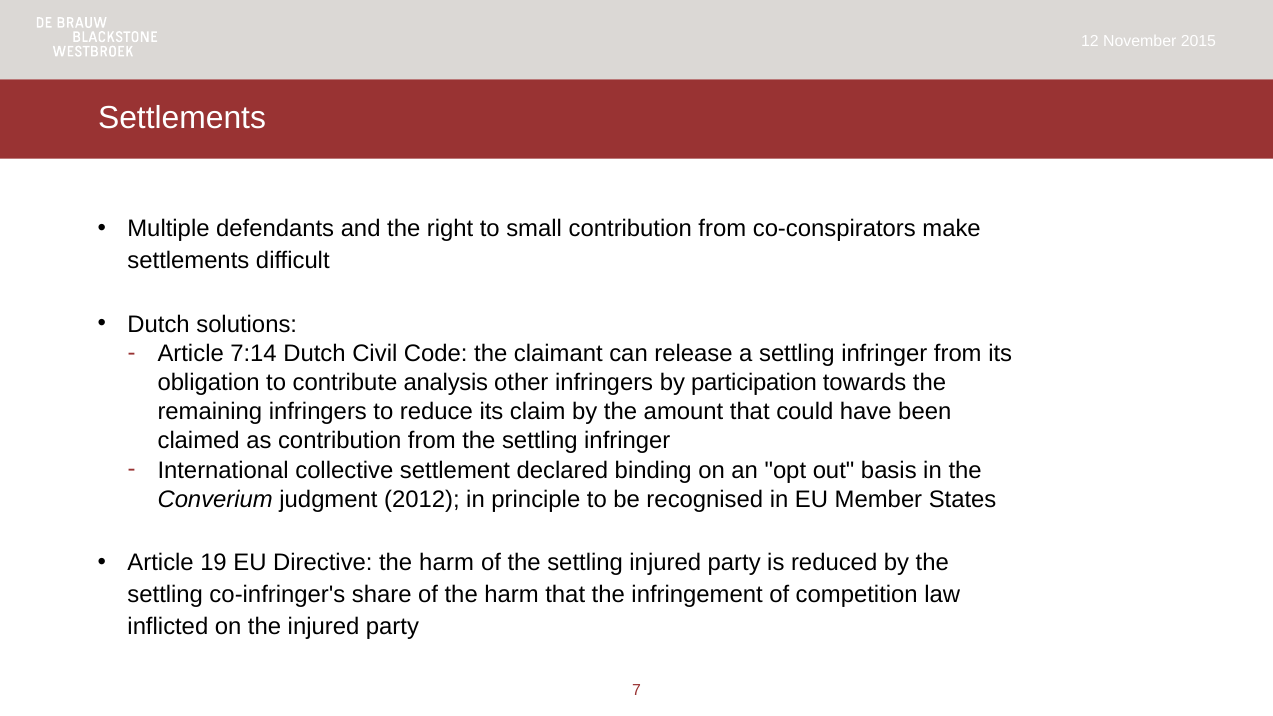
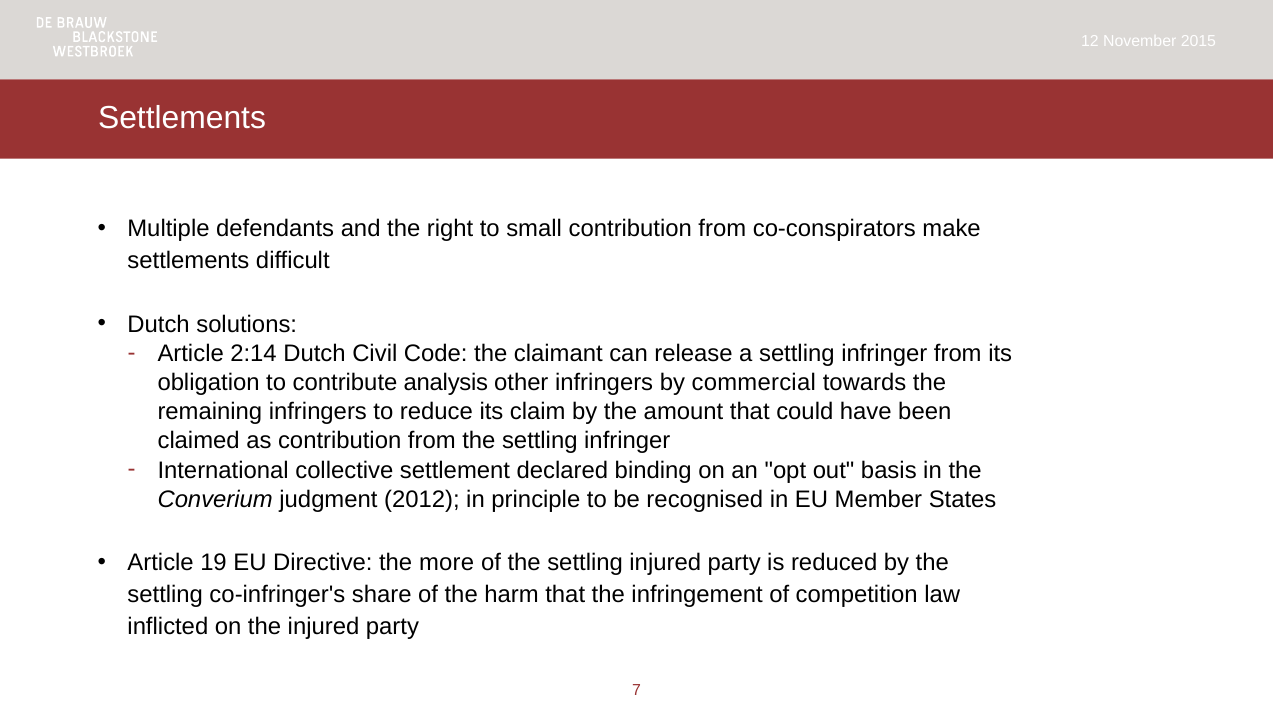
7:14: 7:14 -> 2:14
participation: participation -> commercial
Directive the harm: harm -> more
